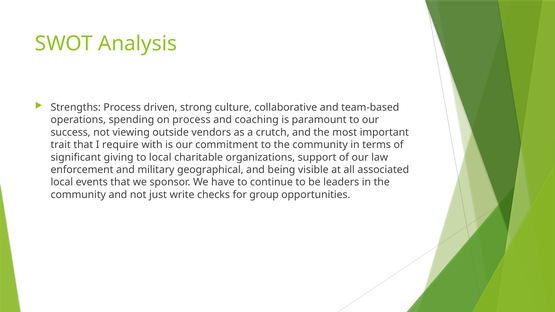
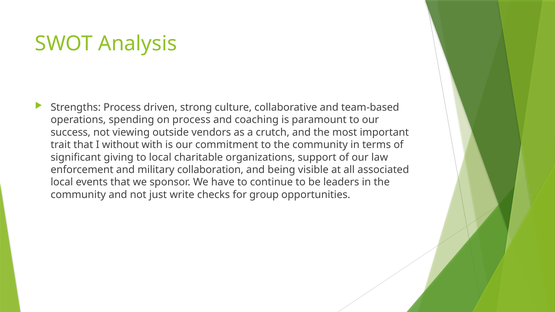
require: require -> without
geographical: geographical -> collaboration
